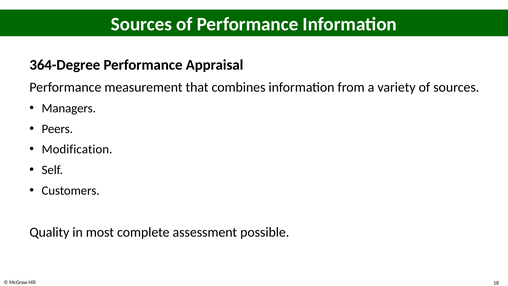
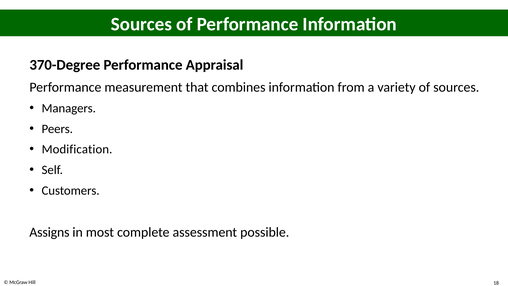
364-Degree: 364-Degree -> 370-Degree
Quality: Quality -> Assigns
